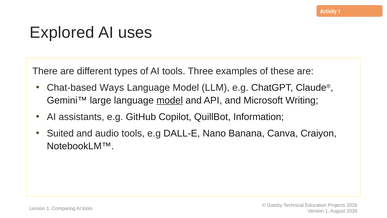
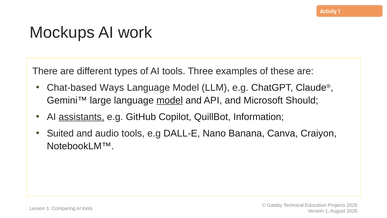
Explored: Explored -> Mockups
uses: uses -> work
Writing: Writing -> Should
assistants underline: none -> present
